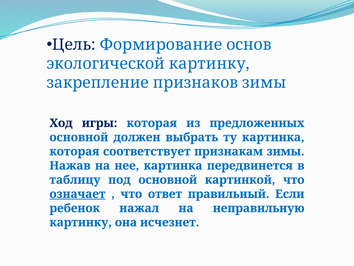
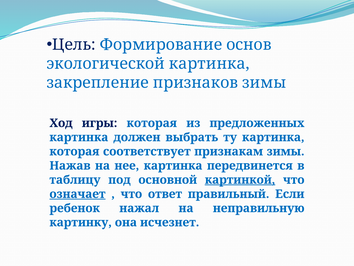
экологической картинку: картинку -> картинка
основной at (79, 137): основной -> картинка
картинкой underline: none -> present
